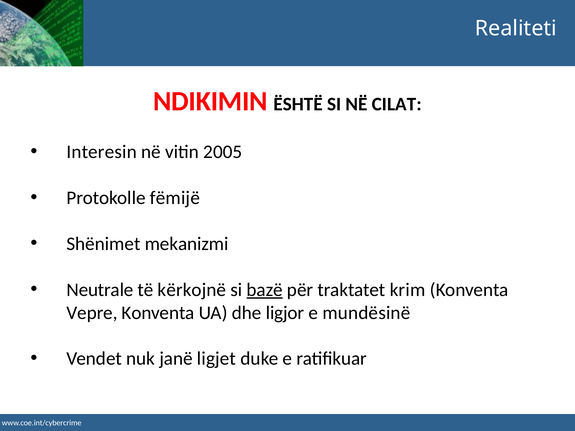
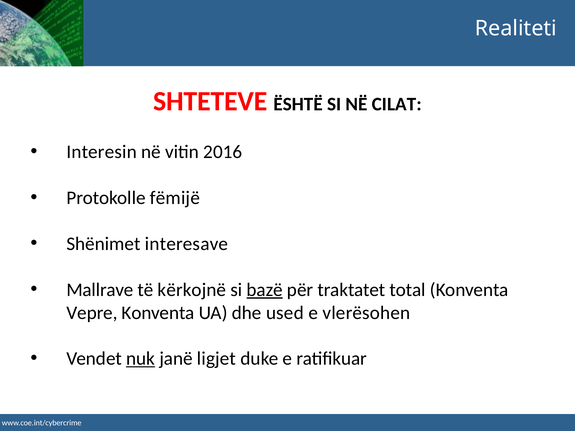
NDIKIMIN: NDIKIMIN -> SHTETEVE
2005: 2005 -> 2016
mekanizmi: mekanizmi -> interesave
Neutrale: Neutrale -> Mallrave
krim: krim -> total
ligjor: ligjor -> used
mundësinë: mundësinë -> vlerësohen
nuk underline: none -> present
